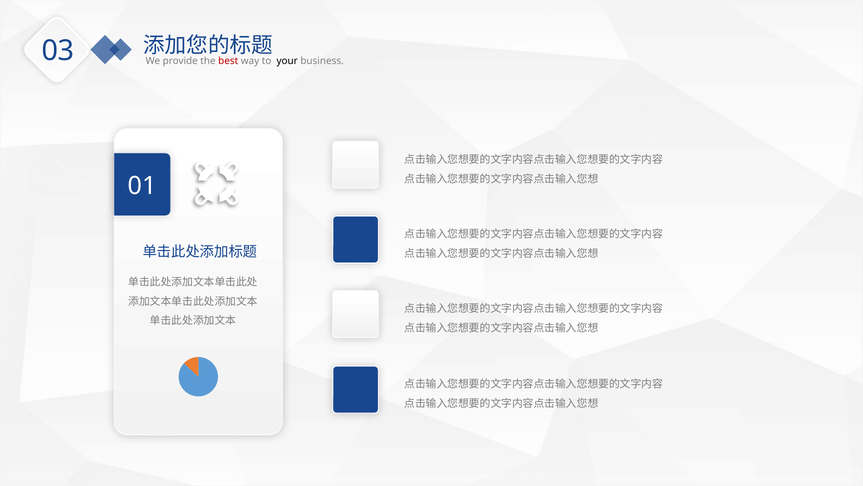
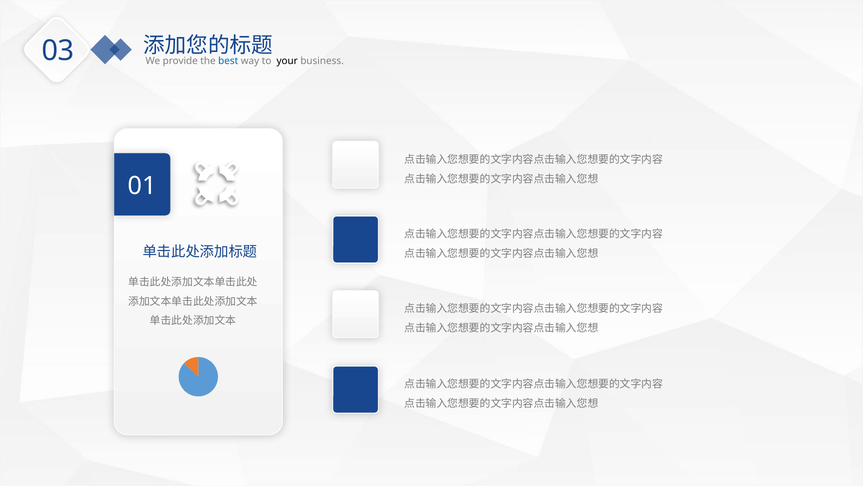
best colour: red -> blue
